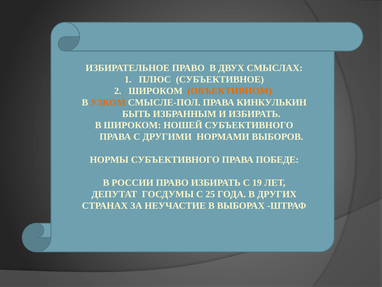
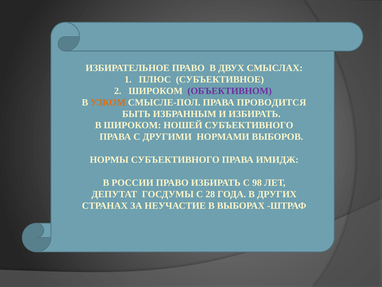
ОБЪЕКТИВНОМ colour: orange -> purple
КИНКУЛЬКИН: КИНКУЛЬКИН -> ПРОВОДИТСЯ
ПОБЕДЕ: ПОБЕДЕ -> ИМИДЖ
19: 19 -> 98
25: 25 -> 28
